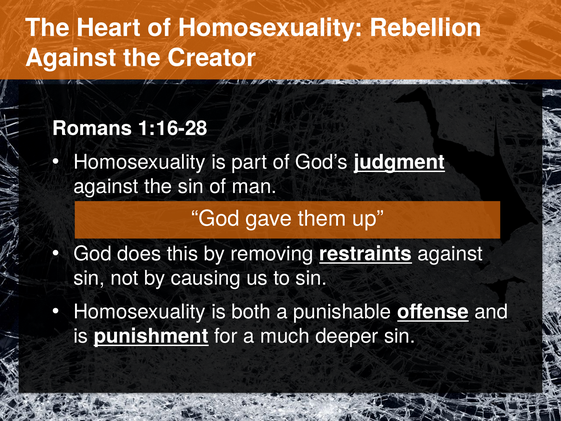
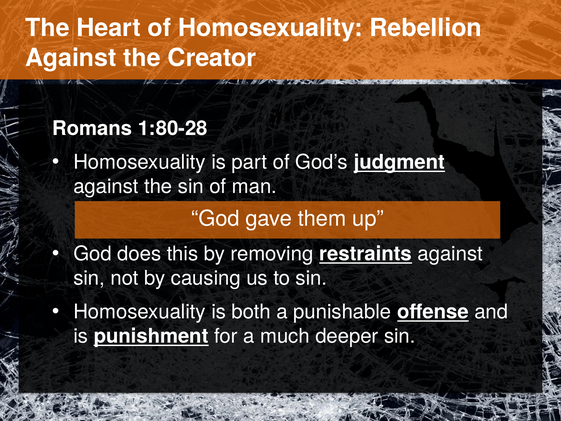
1:16-28: 1:16-28 -> 1:80-28
